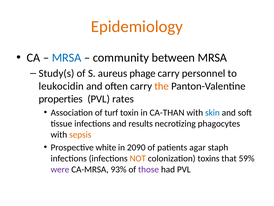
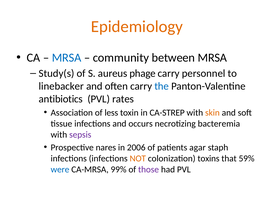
leukocidin: leukocidin -> linebacker
the colour: orange -> blue
properties: properties -> antibiotics
turf: turf -> less
CA-THAN: CA-THAN -> CA-STREP
skin colour: blue -> orange
results: results -> occurs
phagocytes: phagocytes -> bacteremia
sepsis colour: orange -> purple
white: white -> nares
2090: 2090 -> 2006
were colour: purple -> blue
93%: 93% -> 99%
